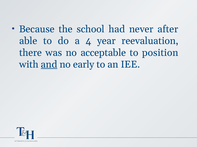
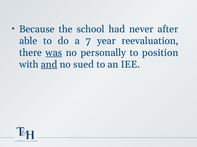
4: 4 -> 7
was underline: none -> present
acceptable: acceptable -> personally
early: early -> sued
